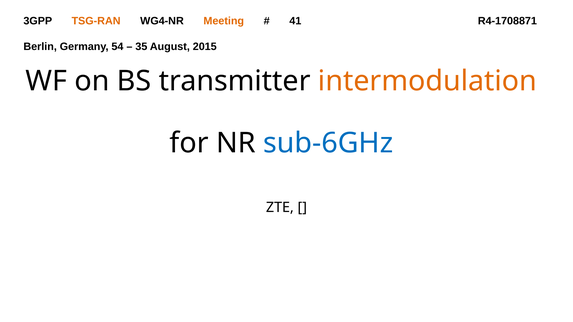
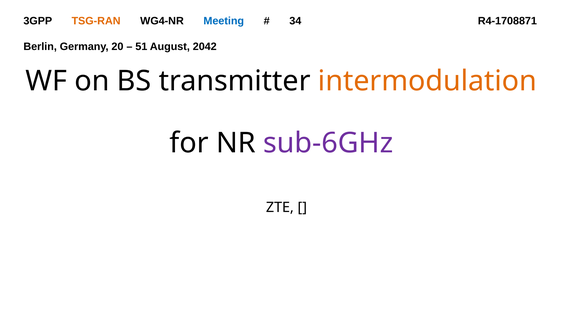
Meeting colour: orange -> blue
41: 41 -> 34
54: 54 -> 20
35: 35 -> 51
2015: 2015 -> 2042
sub-6GHz colour: blue -> purple
